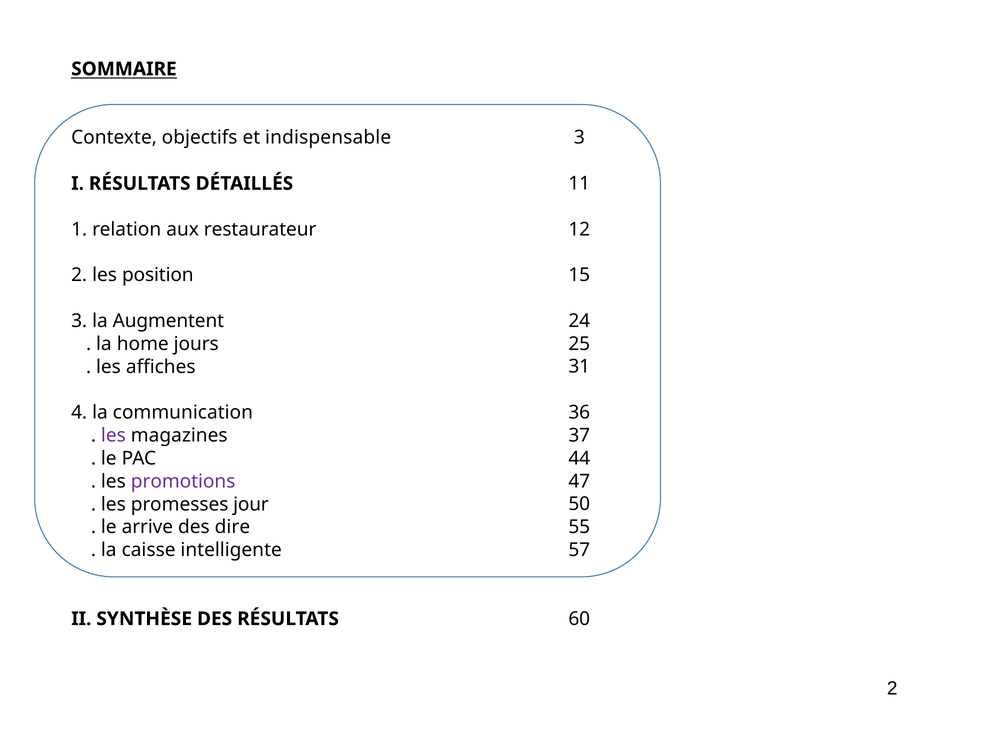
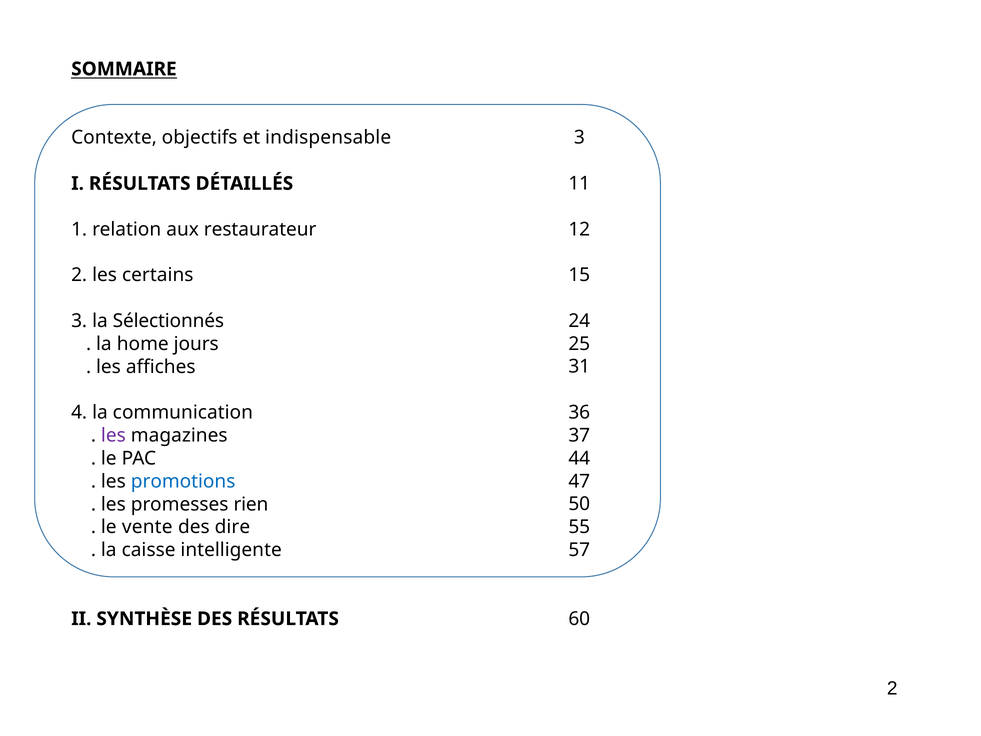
position: position -> certains
Augmentent: Augmentent -> Sélectionnés
promotions colour: purple -> blue
jour: jour -> rien
arrive: arrive -> vente
